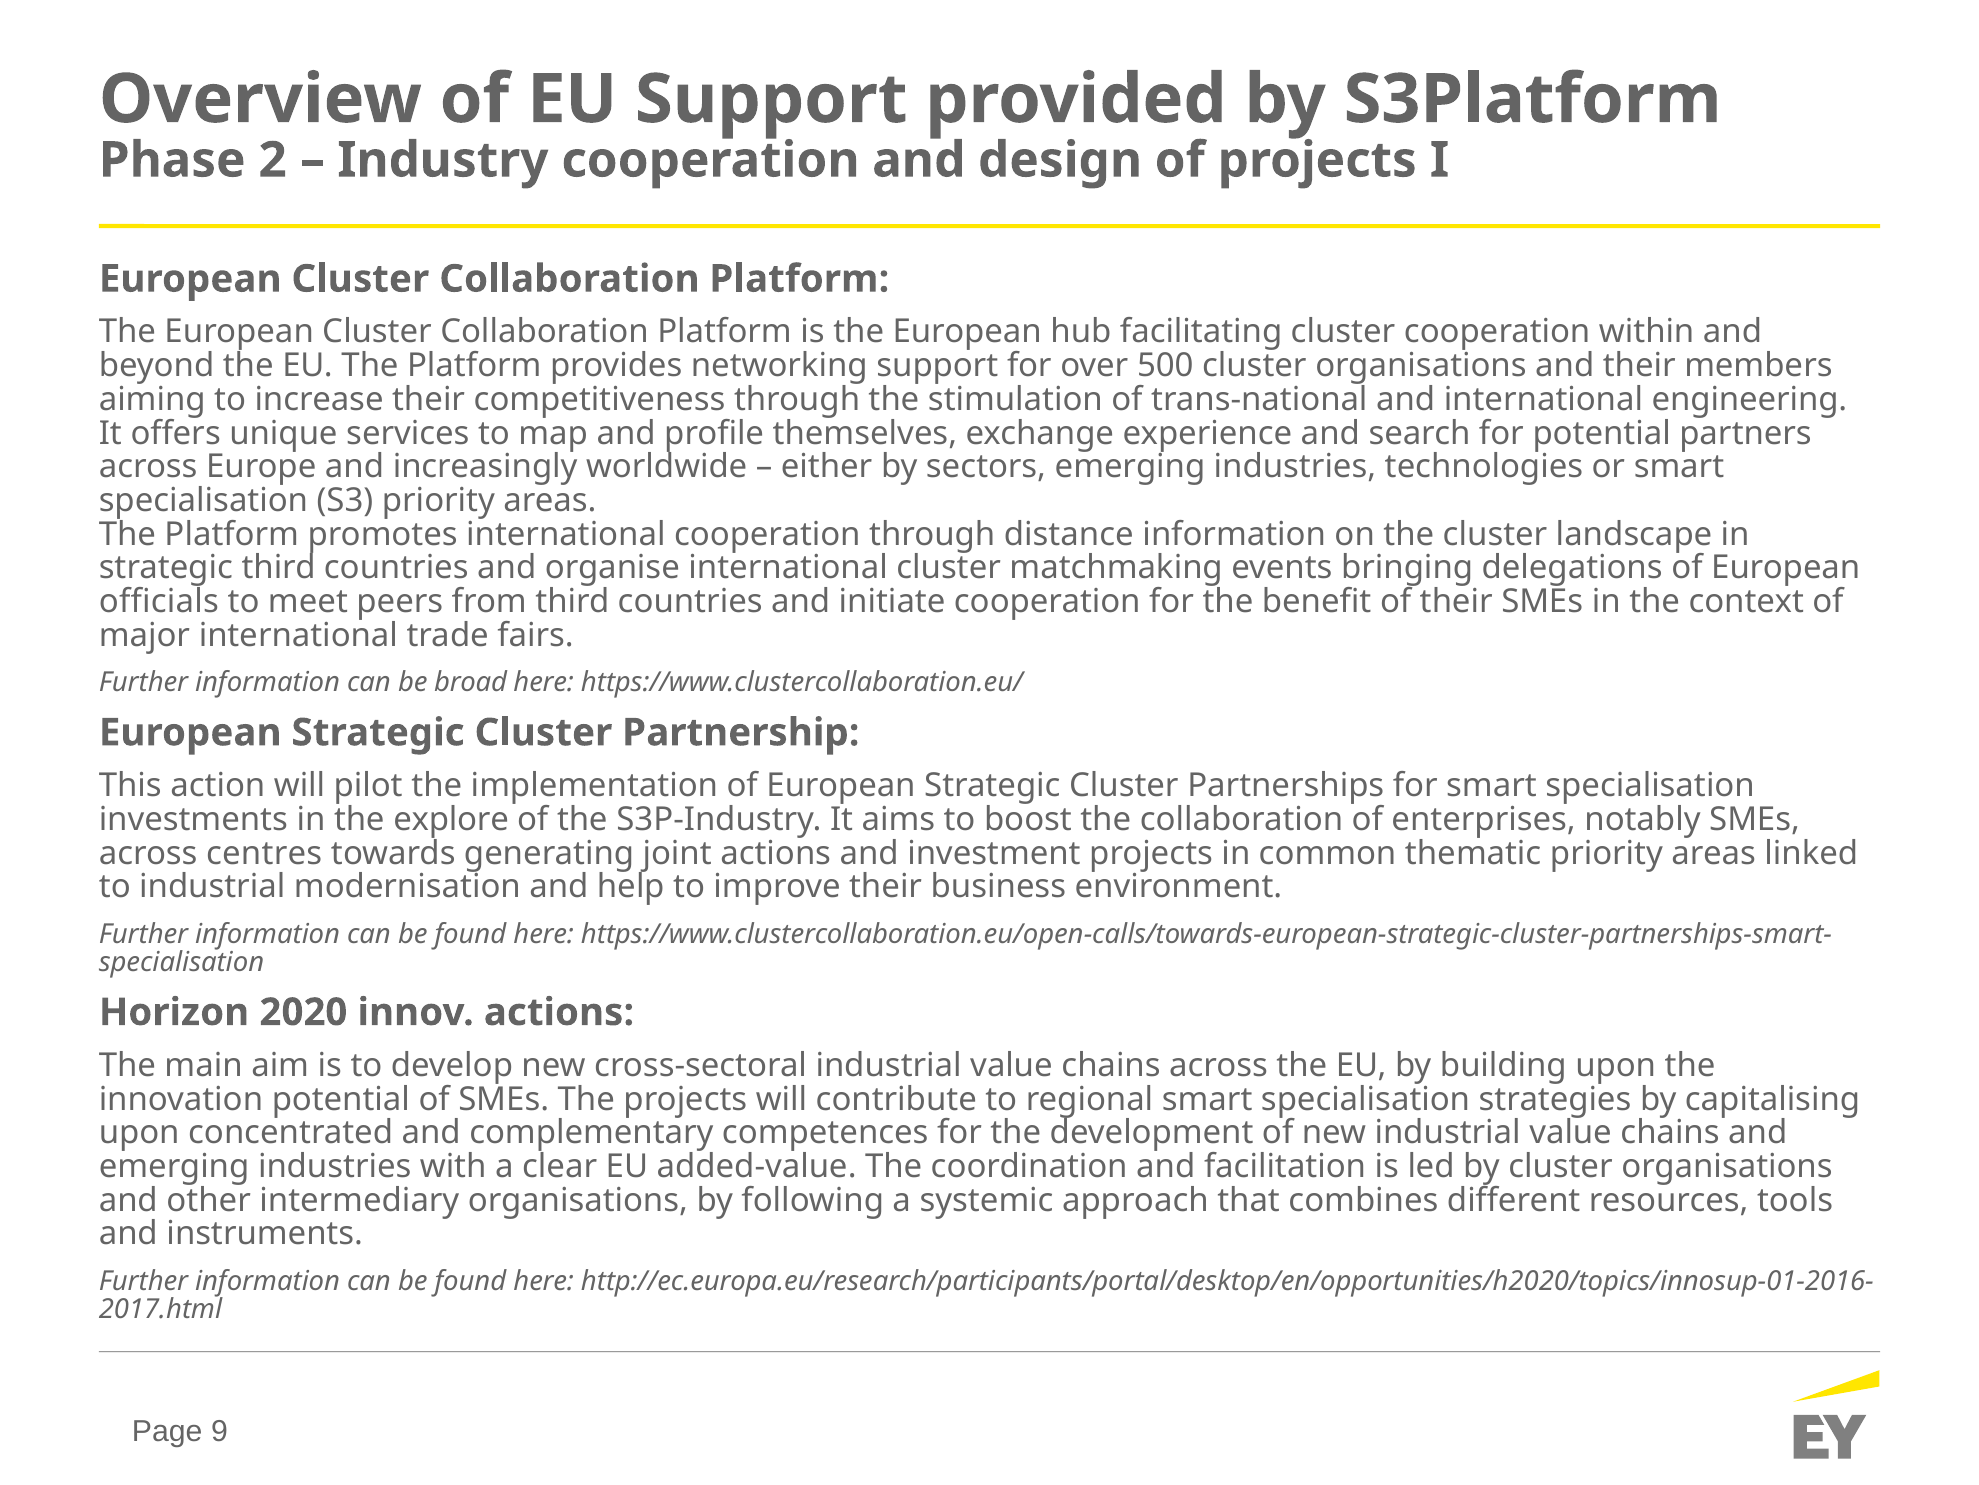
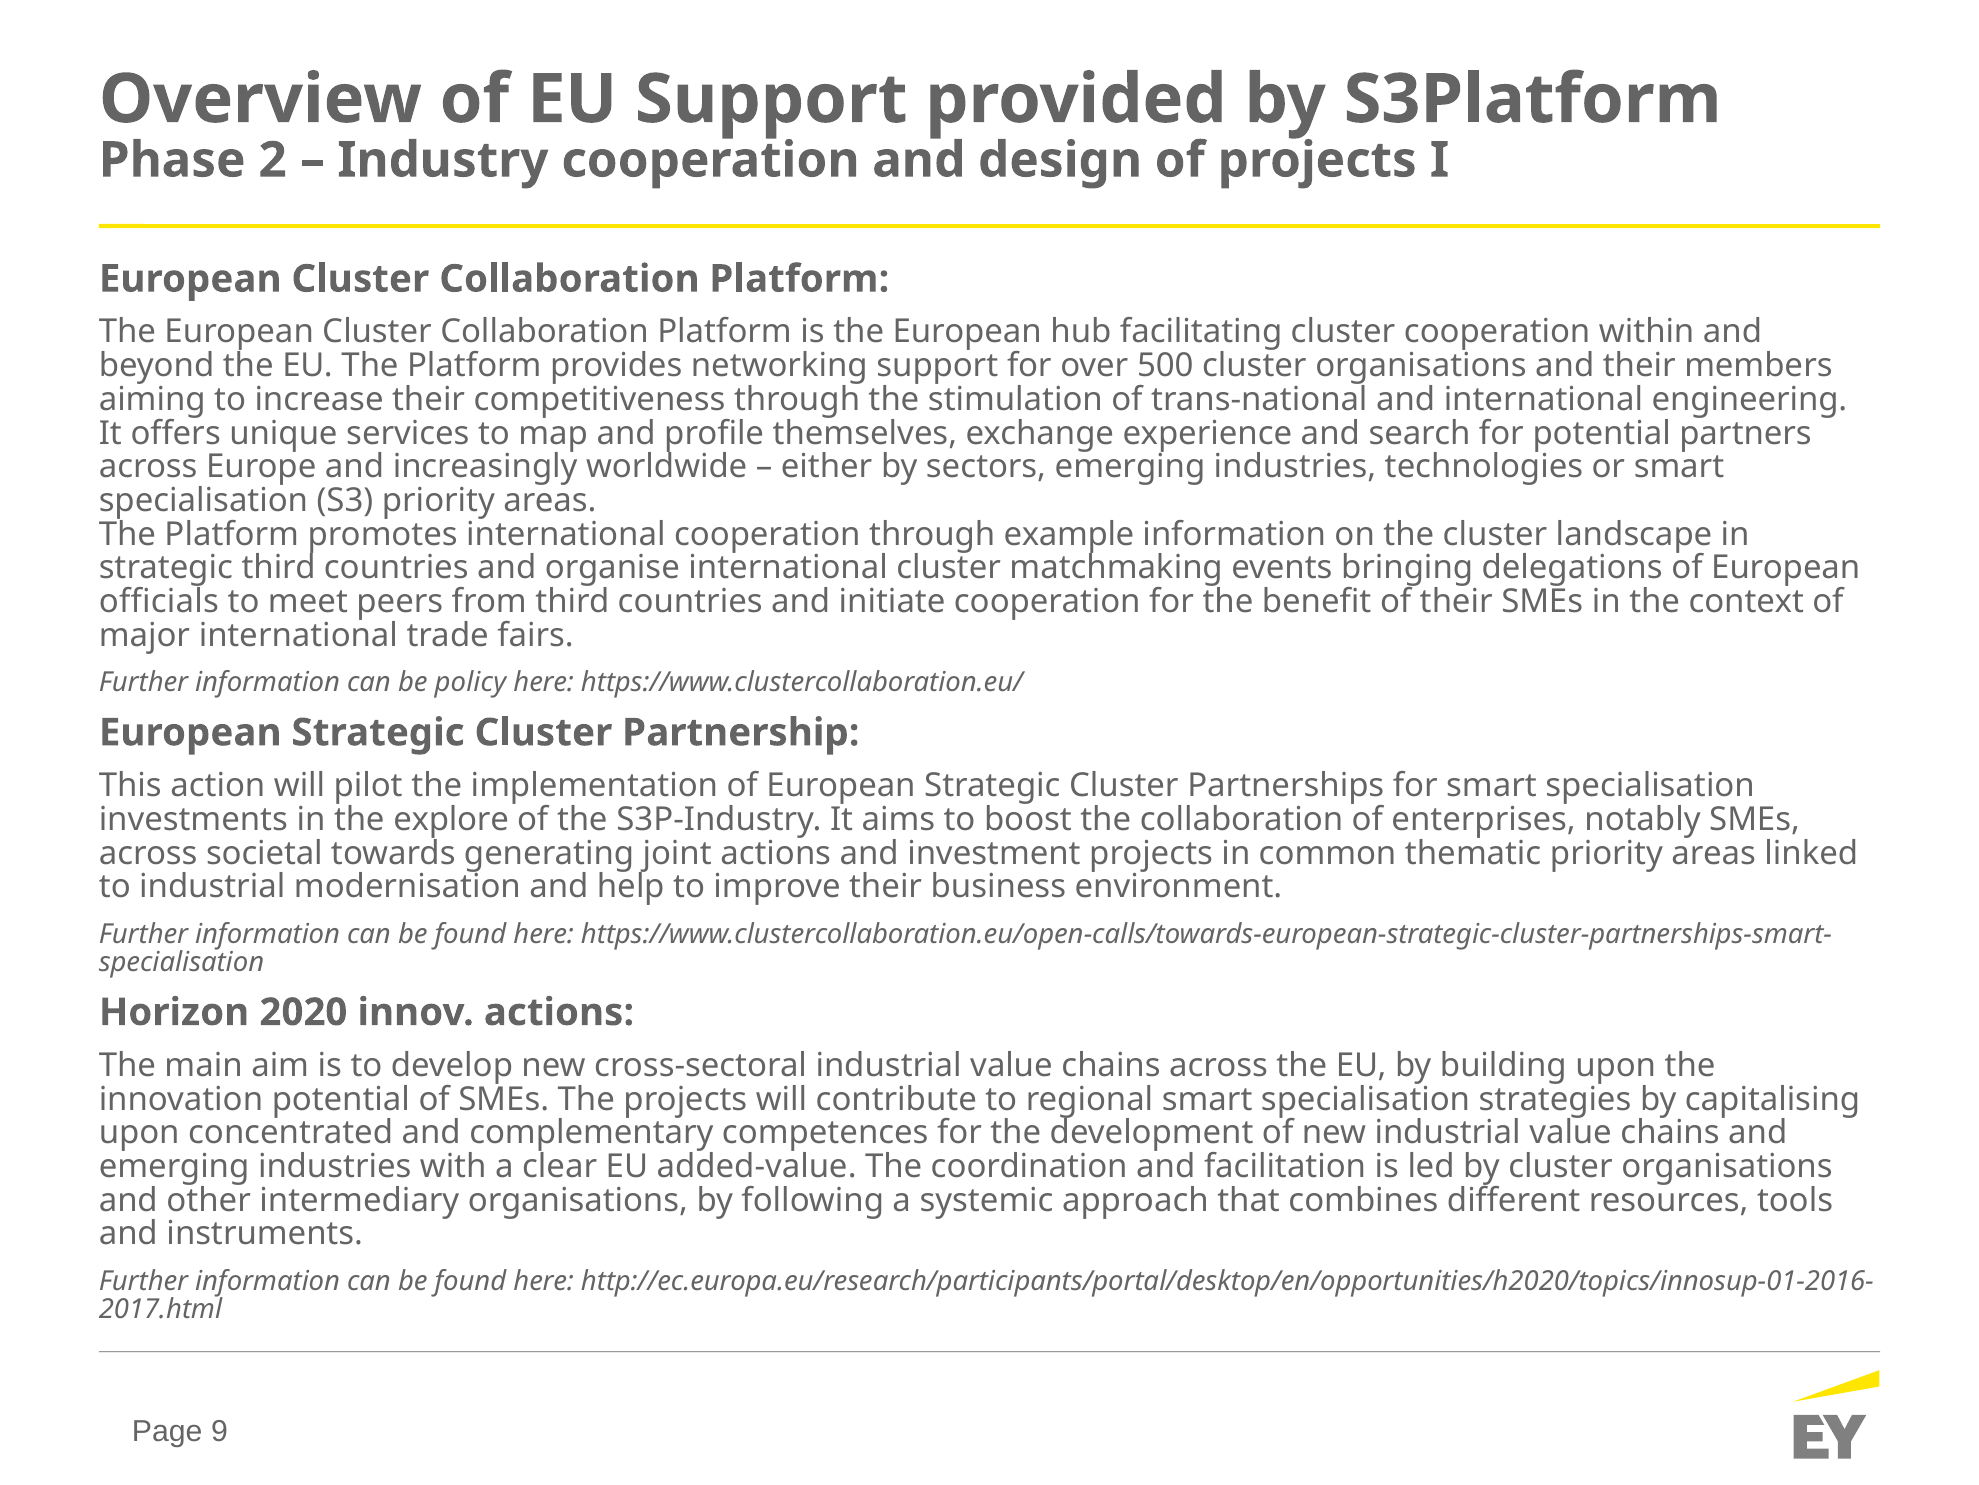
distance: distance -> example
broad: broad -> policy
centres: centres -> societal
